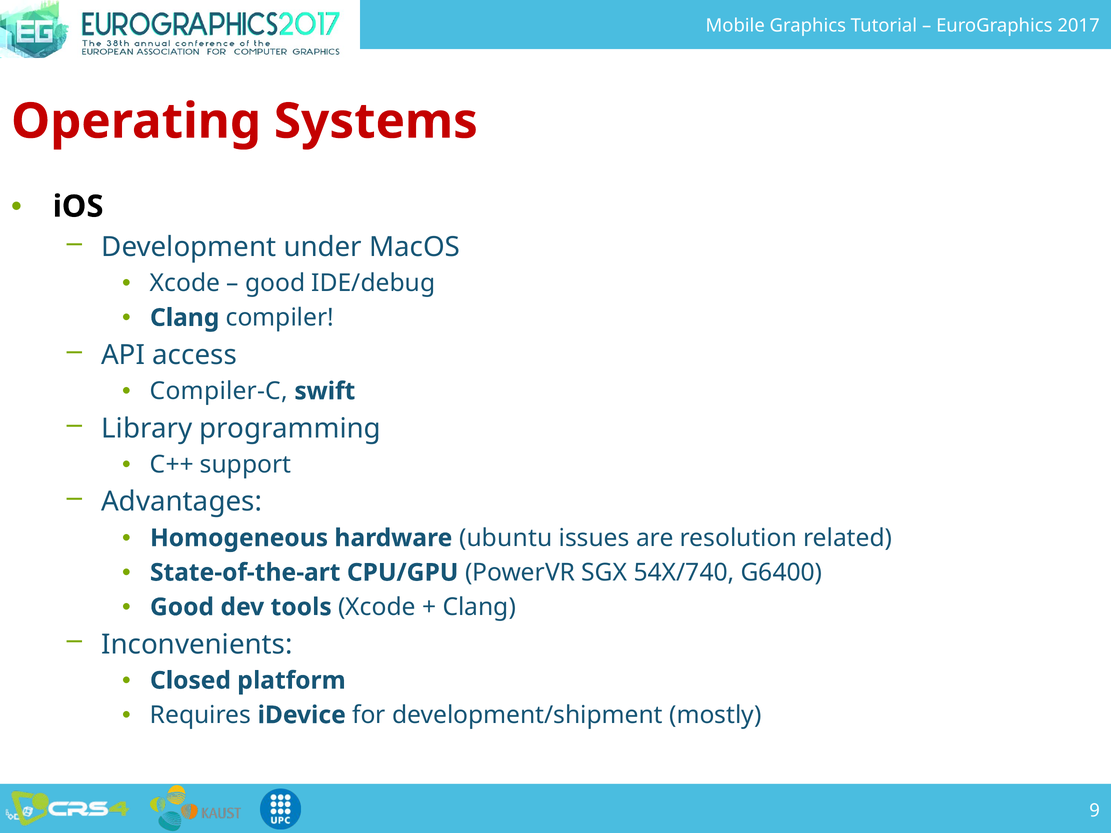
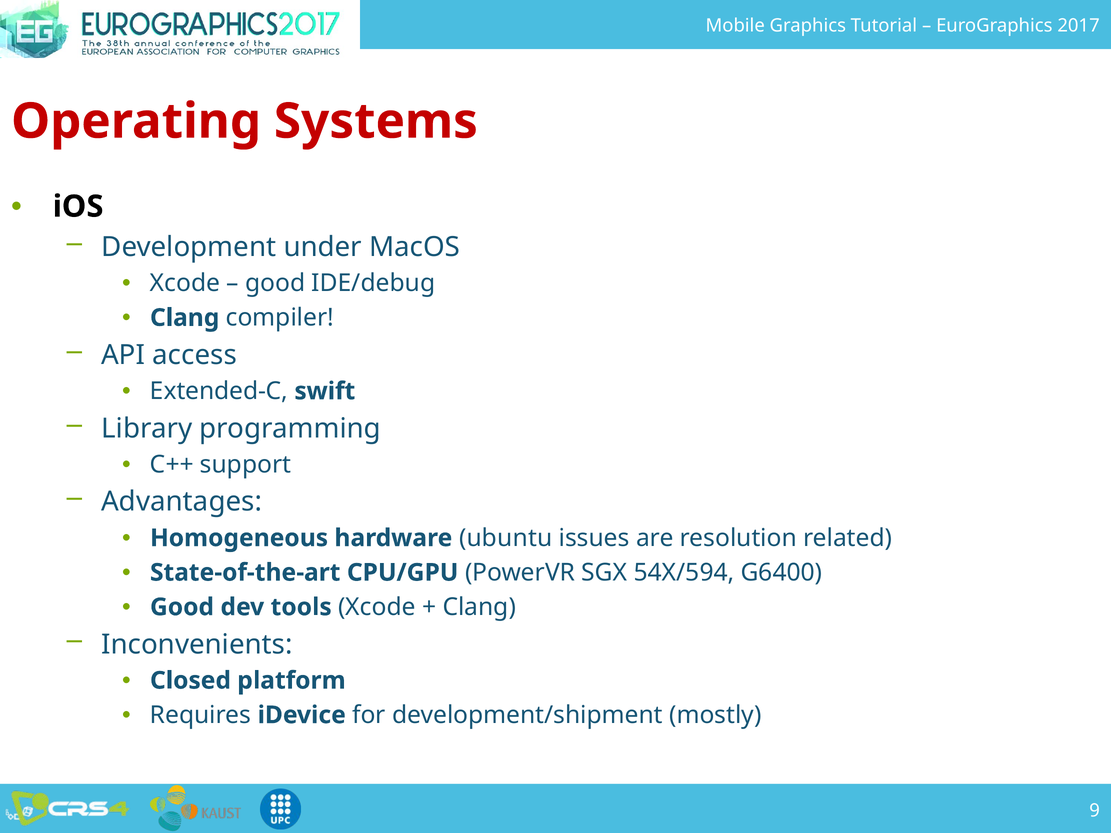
Compiler-C: Compiler-C -> Extended-C
54X/740: 54X/740 -> 54X/594
